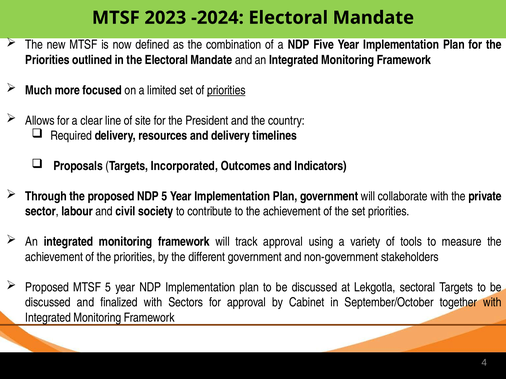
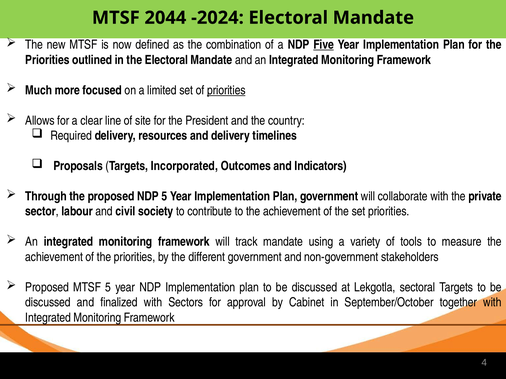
2023: 2023 -> 2044
Five underline: none -> present
track approval: approval -> mandate
